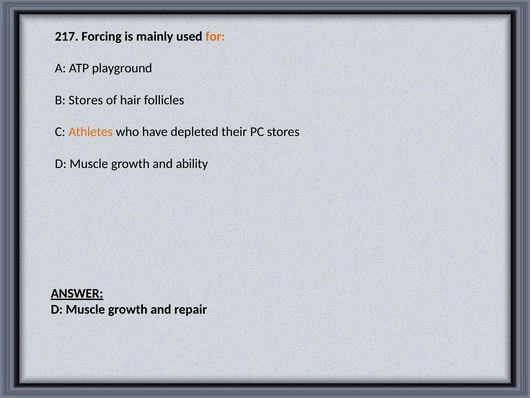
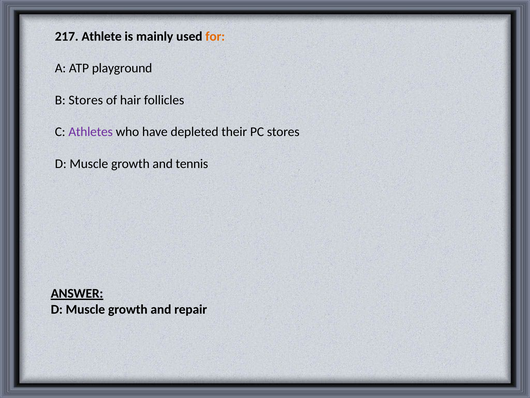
Forcing: Forcing -> Athlete
Athletes colour: orange -> purple
ability: ability -> tennis
